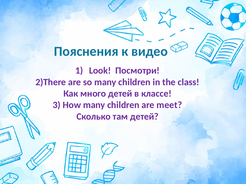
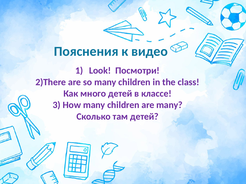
are meet: meet -> many
